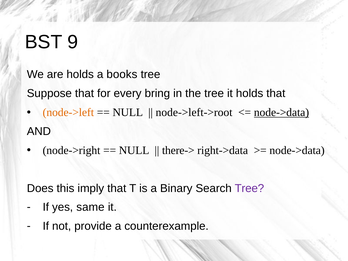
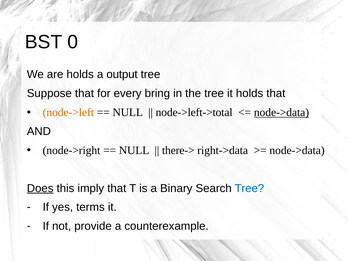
9: 9 -> 0
books: books -> output
node->left->root: node->left->root -> node->left->total
Does underline: none -> present
Tree at (249, 188) colour: purple -> blue
same: same -> terms
